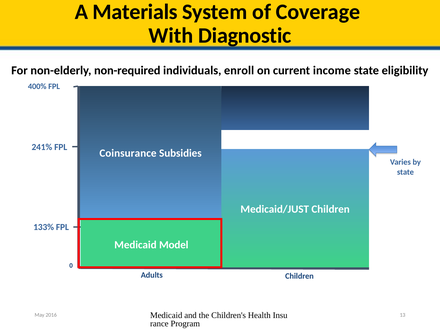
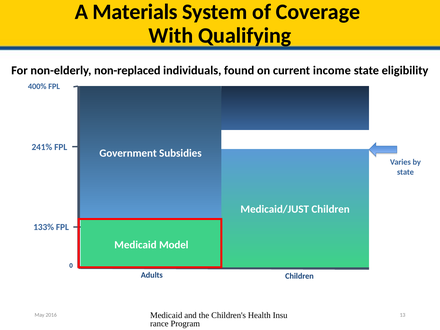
Diagnostic: Diagnostic -> Qualifying
non-required: non-required -> non-replaced
enroll: enroll -> found
Coinsurance: Coinsurance -> Government
